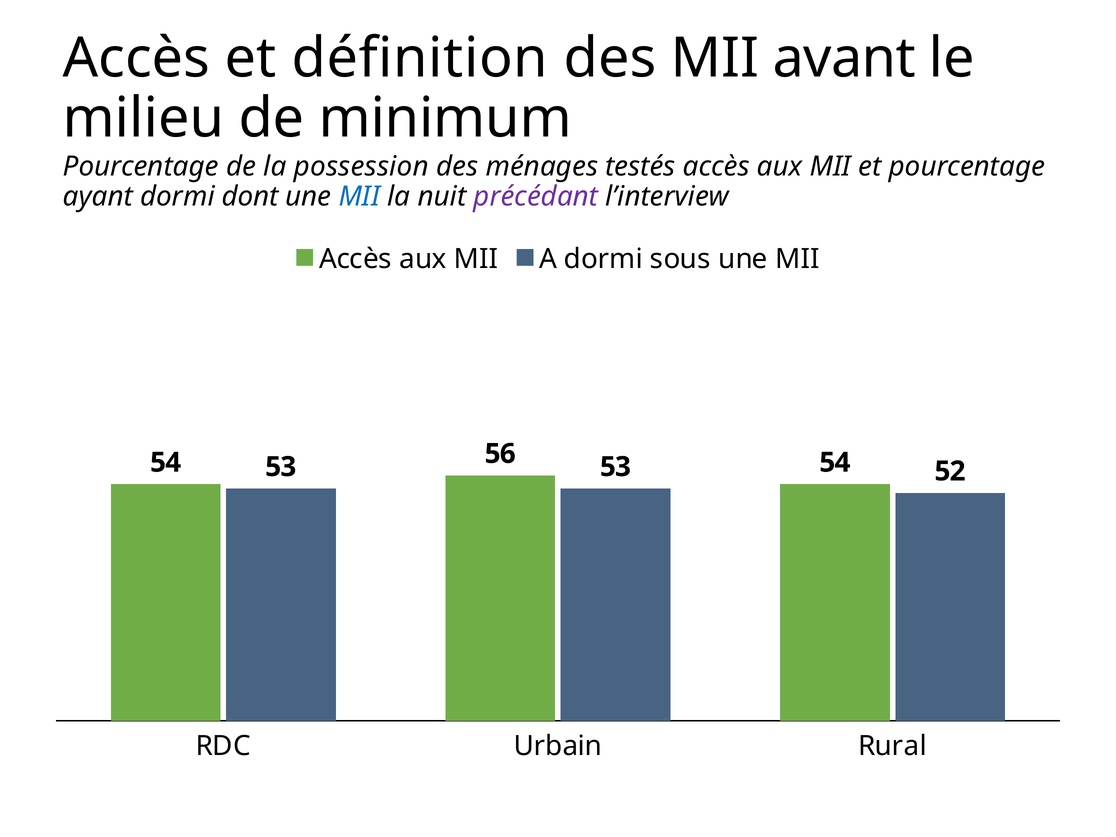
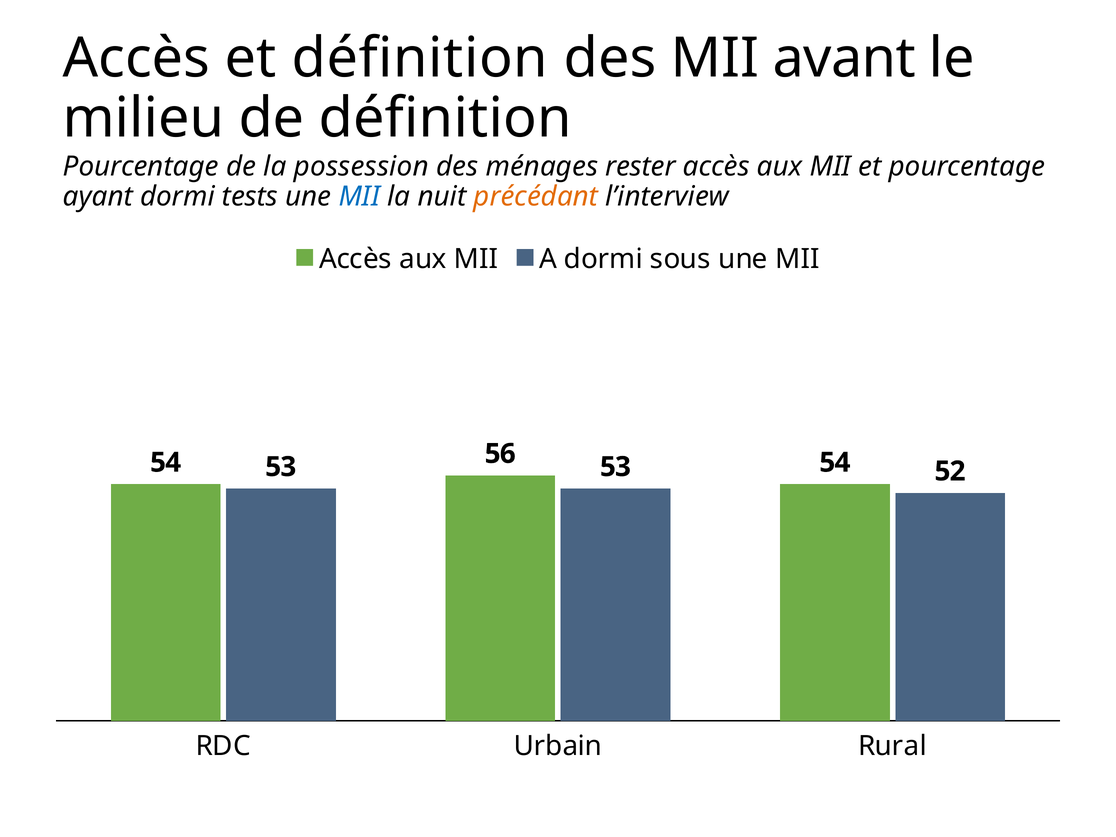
de minimum: minimum -> définition
testés: testés -> rester
dont: dont -> tests
précédant colour: purple -> orange
